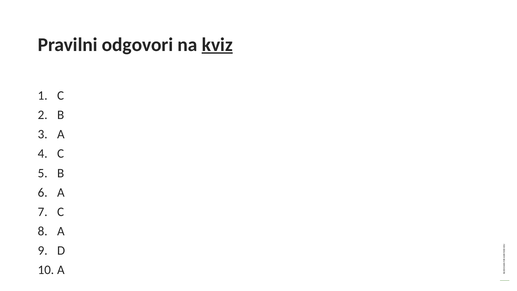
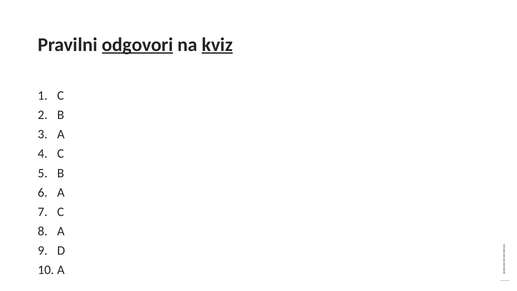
odgovori underline: none -> present
